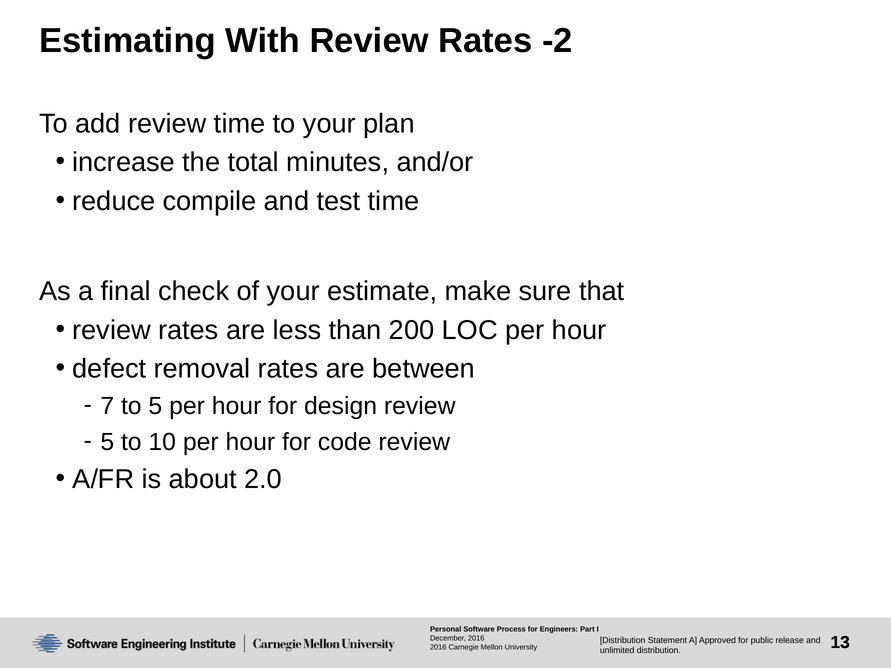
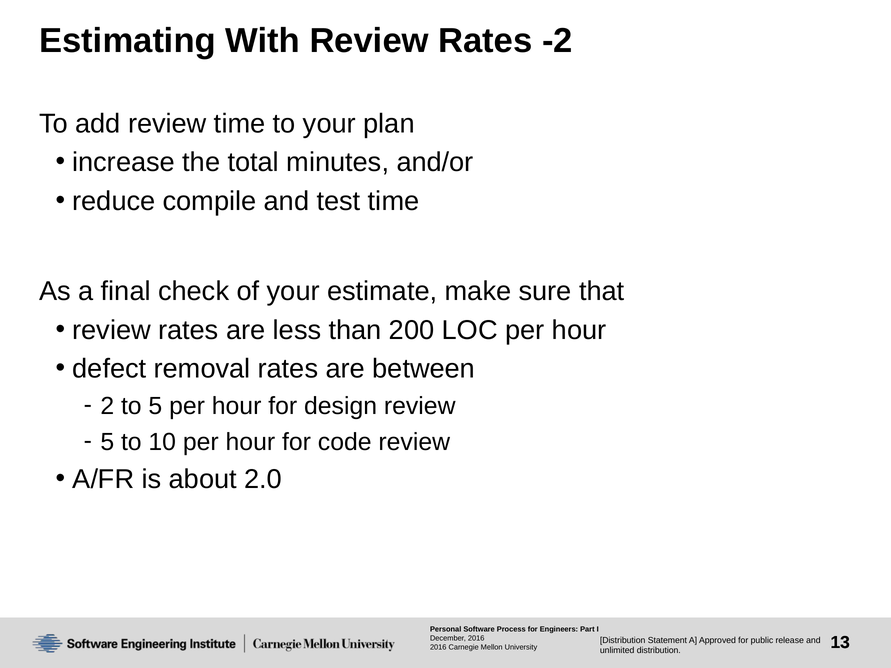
7: 7 -> 2
